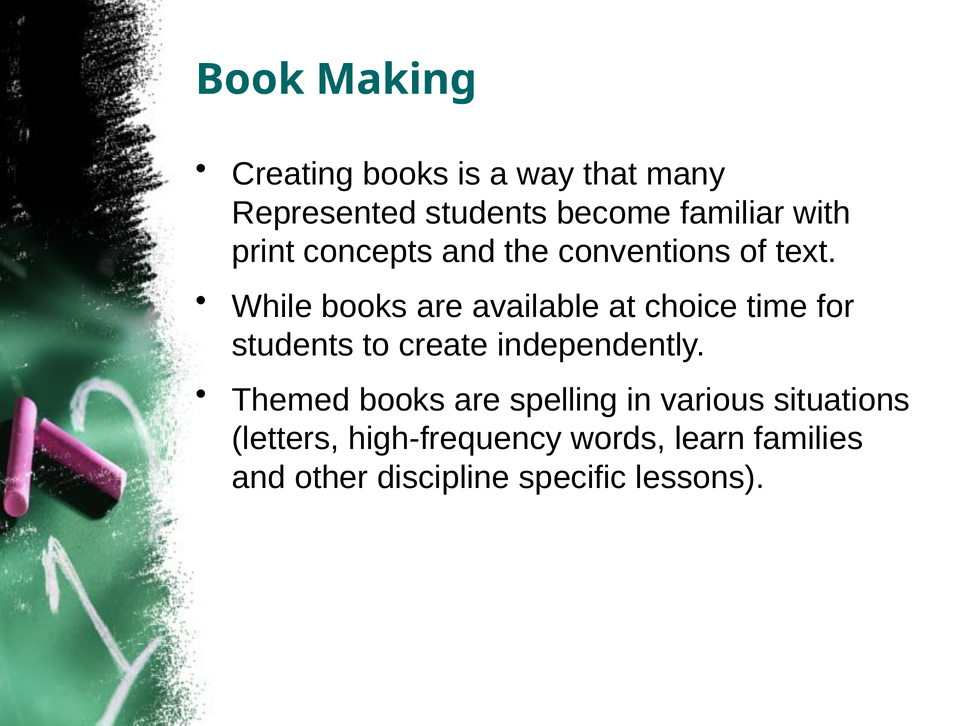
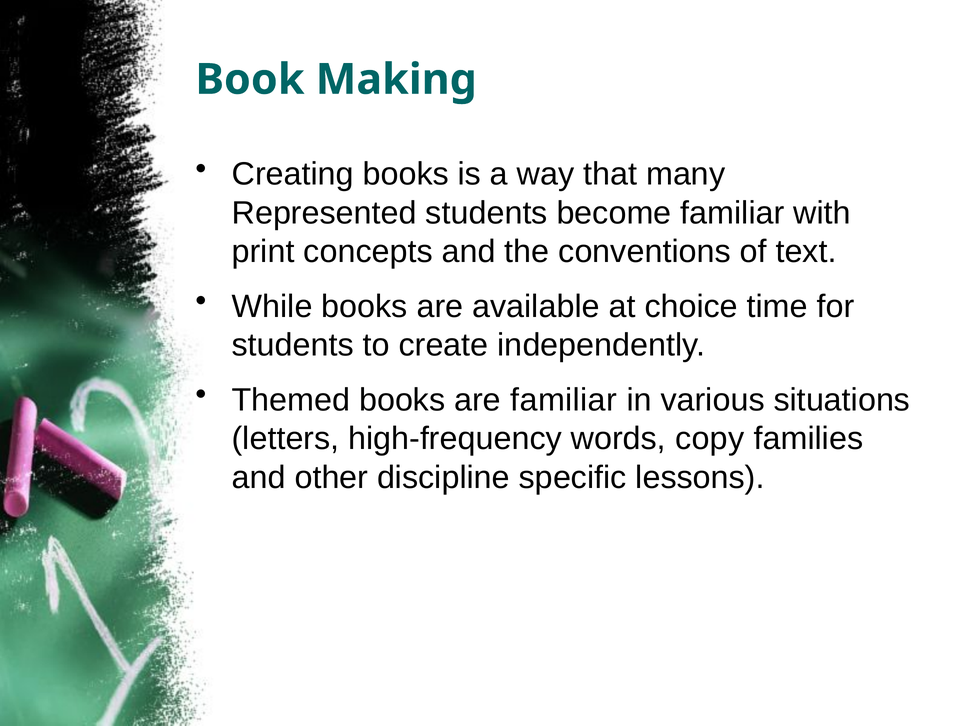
are spelling: spelling -> familiar
learn: learn -> copy
